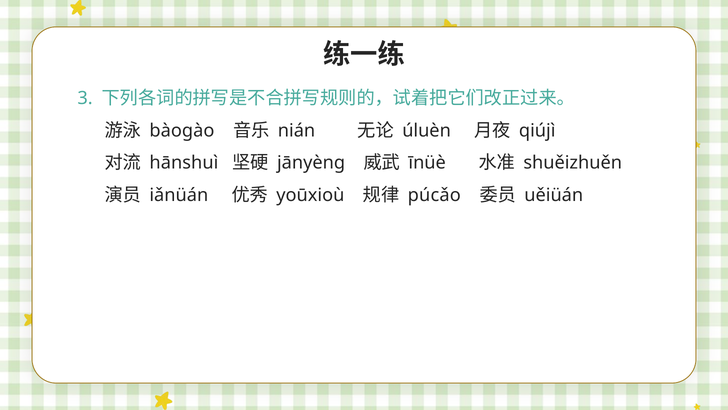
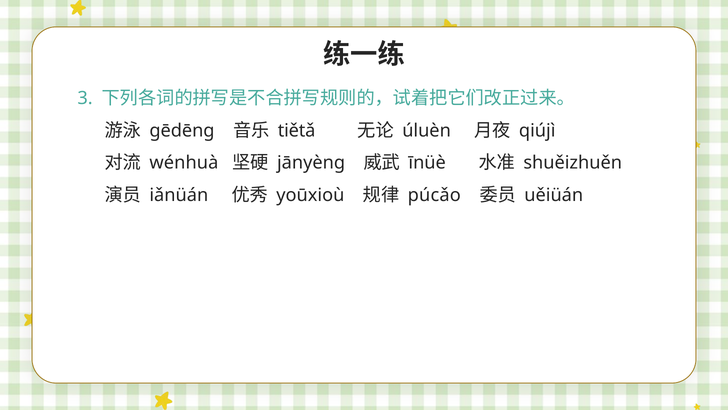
bàogào: bàogào -> gēdēng
nián: nián -> tiětǎ
hānshuì: hānshuì -> wénhuà
